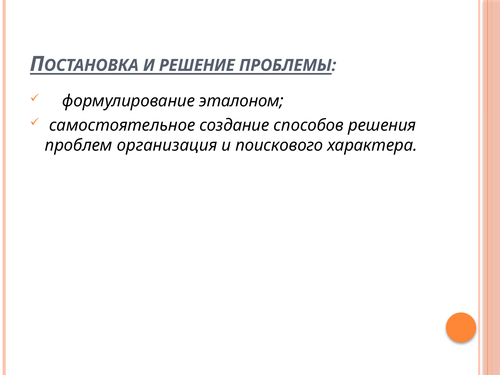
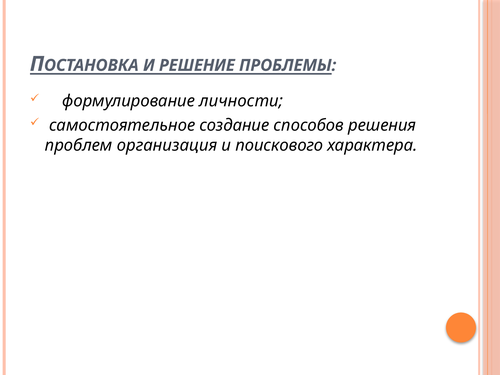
эталоном: эталоном -> личности
